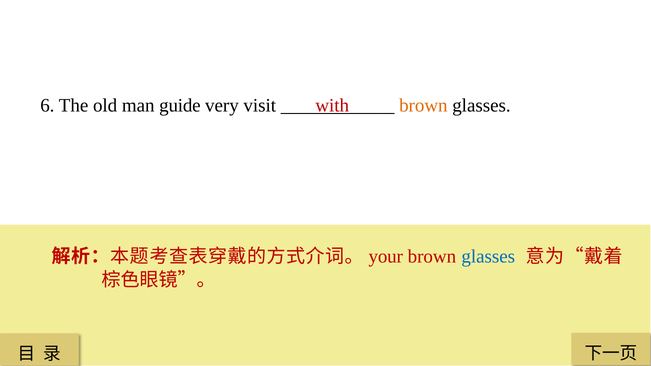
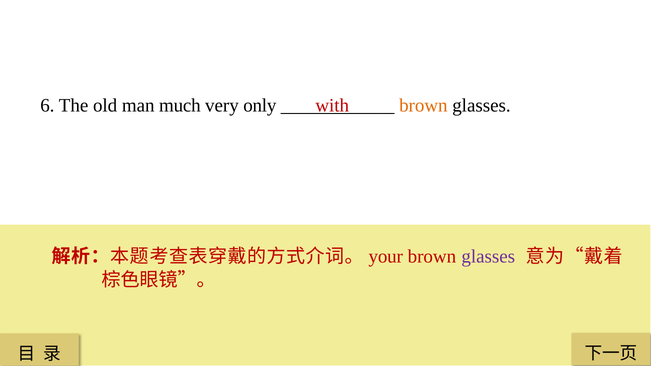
guide: guide -> much
visit: visit -> only
glasses at (488, 257) colour: blue -> purple
